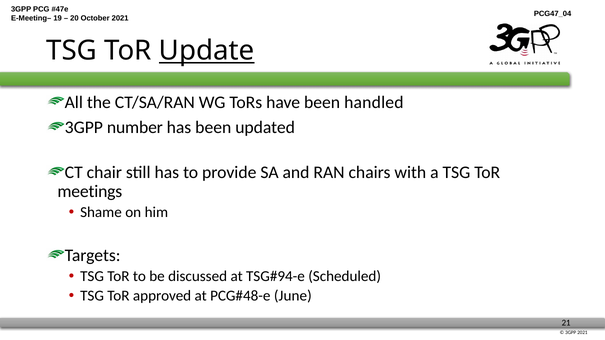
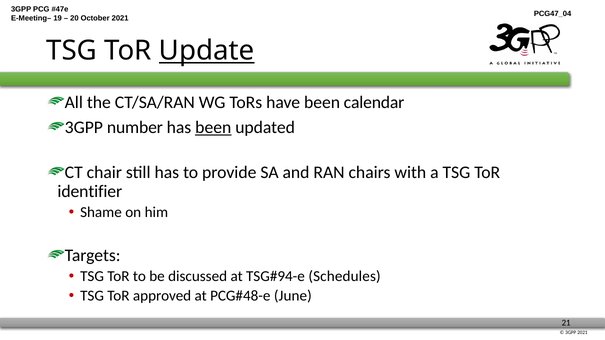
handled: handled -> calendar
been at (213, 128) underline: none -> present
meetings: meetings -> identifier
Scheduled: Scheduled -> Schedules
